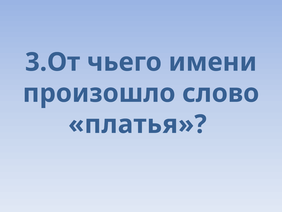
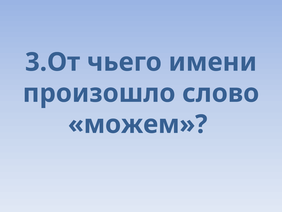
платья: платья -> можем
